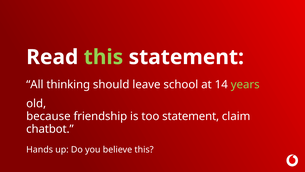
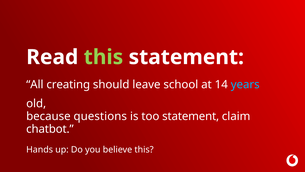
thinking: thinking -> creating
years colour: light green -> light blue
friendship: friendship -> questions
